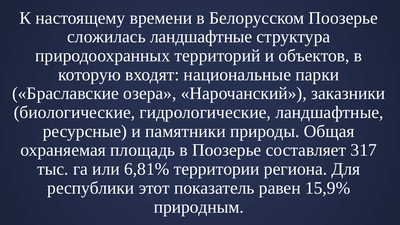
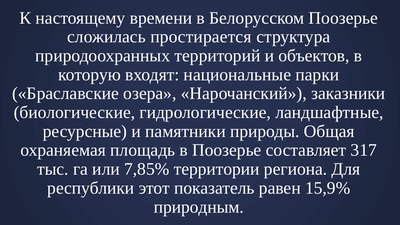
сложилась ландшафтные: ландшафтные -> простирается
6,81%: 6,81% -> 7,85%
